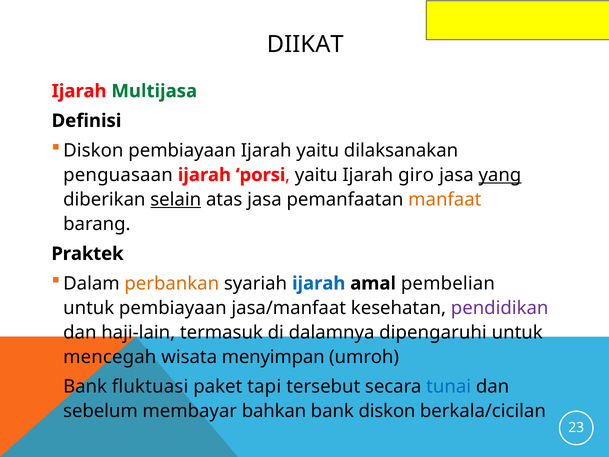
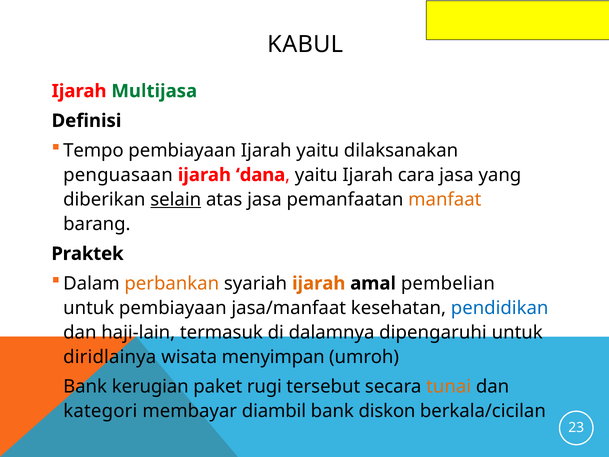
DIIKAT: DIIKAT -> KABUL
Diskon at (93, 150): Diskon -> Tempo
porsi: porsi -> dana
giro: giro -> cara
yang underline: present -> none
ijarah at (319, 283) colour: blue -> orange
pendidikan colour: purple -> blue
mencegah: mencegah -> diridlainya
fluktuasi: fluktuasi -> kerugian
tapi: tapi -> rugi
tunai colour: blue -> orange
sebelum: sebelum -> kategori
bahkan: bahkan -> diambil
